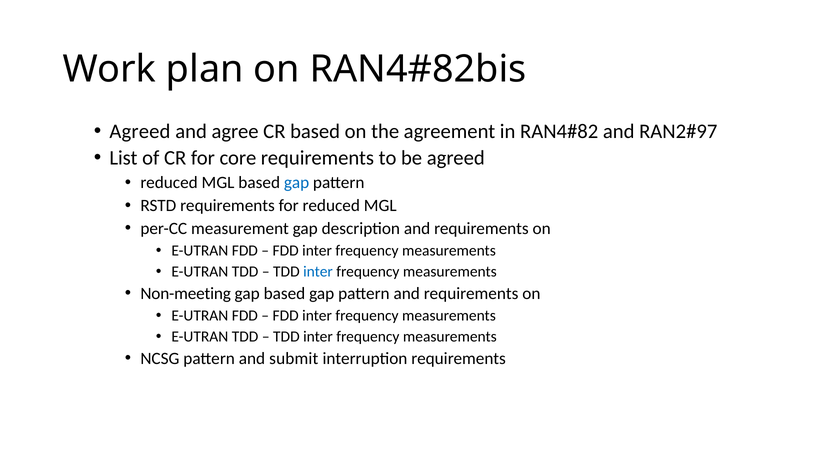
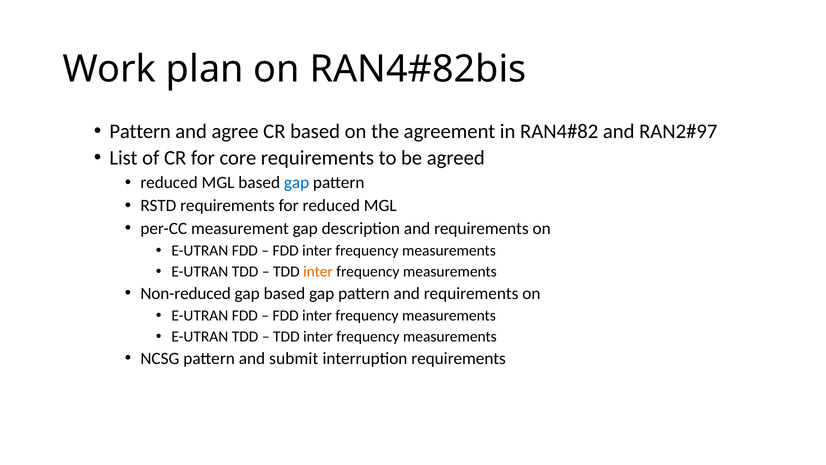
Agreed at (140, 131): Agreed -> Pattern
inter at (318, 271) colour: blue -> orange
Non-meeting: Non-meeting -> Non-reduced
